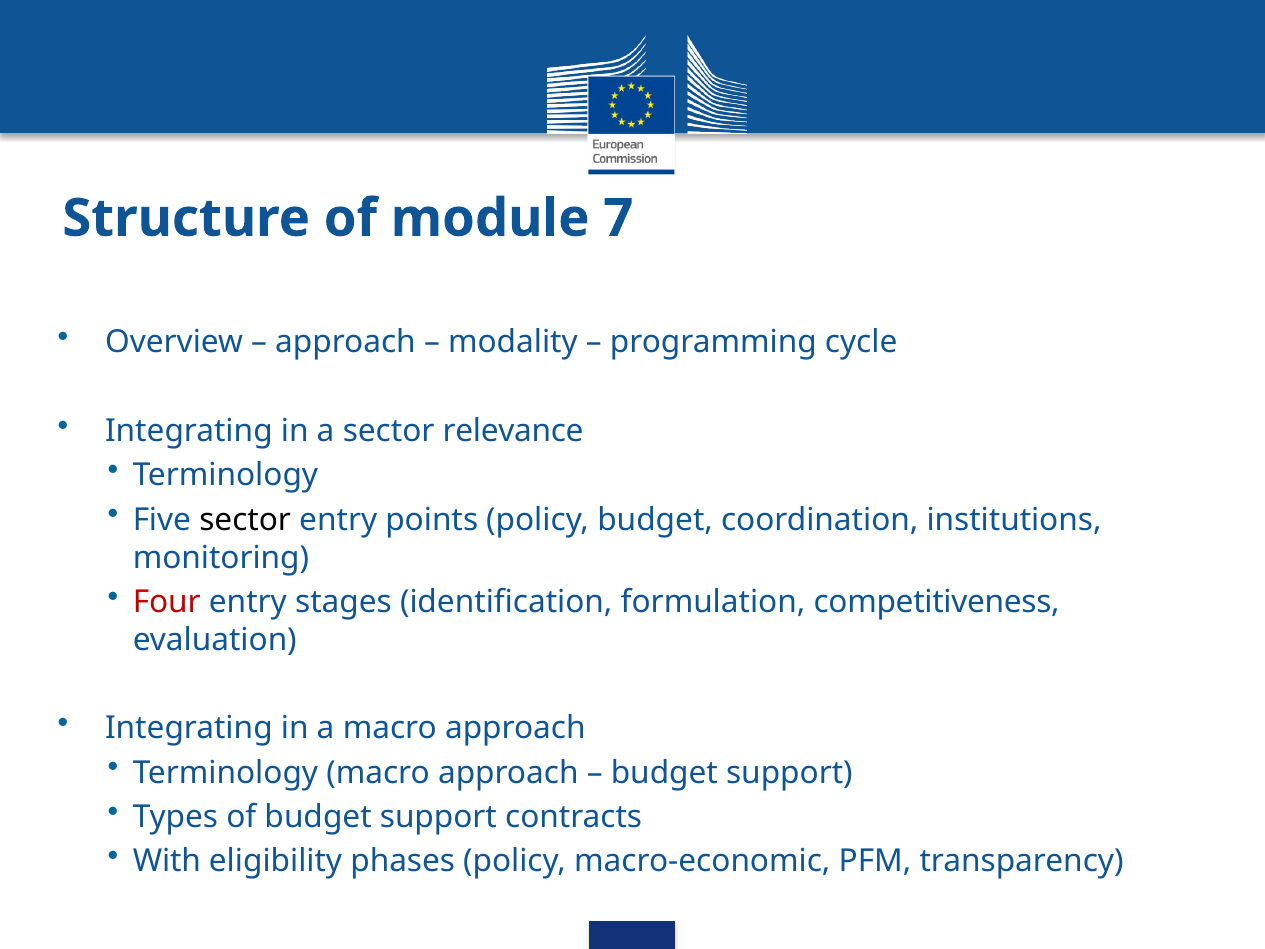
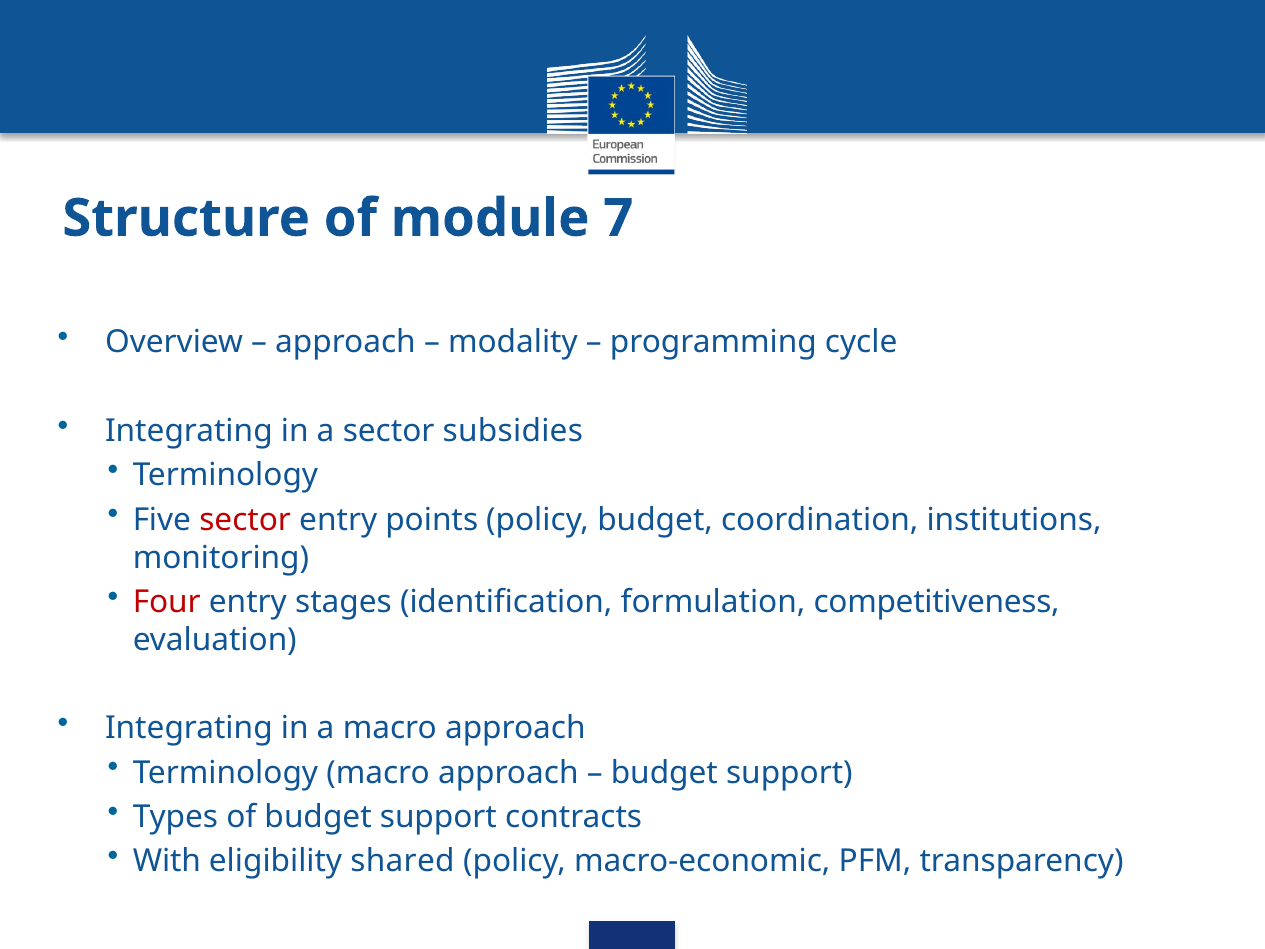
relevance: relevance -> subsidies
sector at (245, 519) colour: black -> red
phases: phases -> shared
